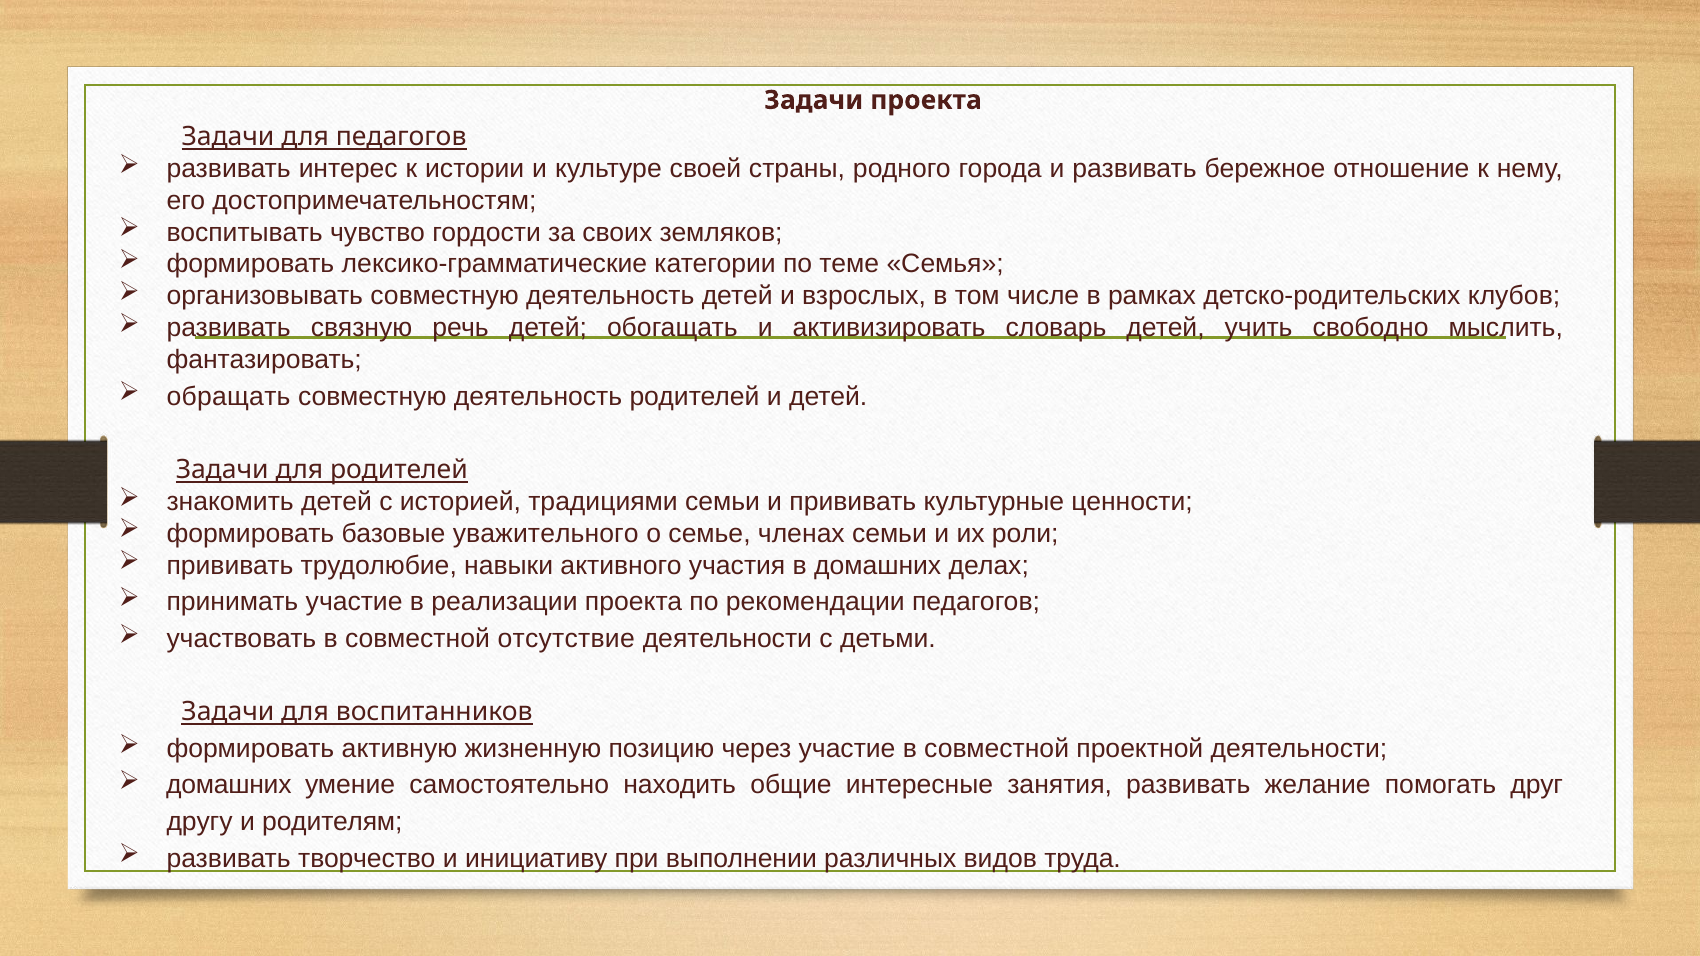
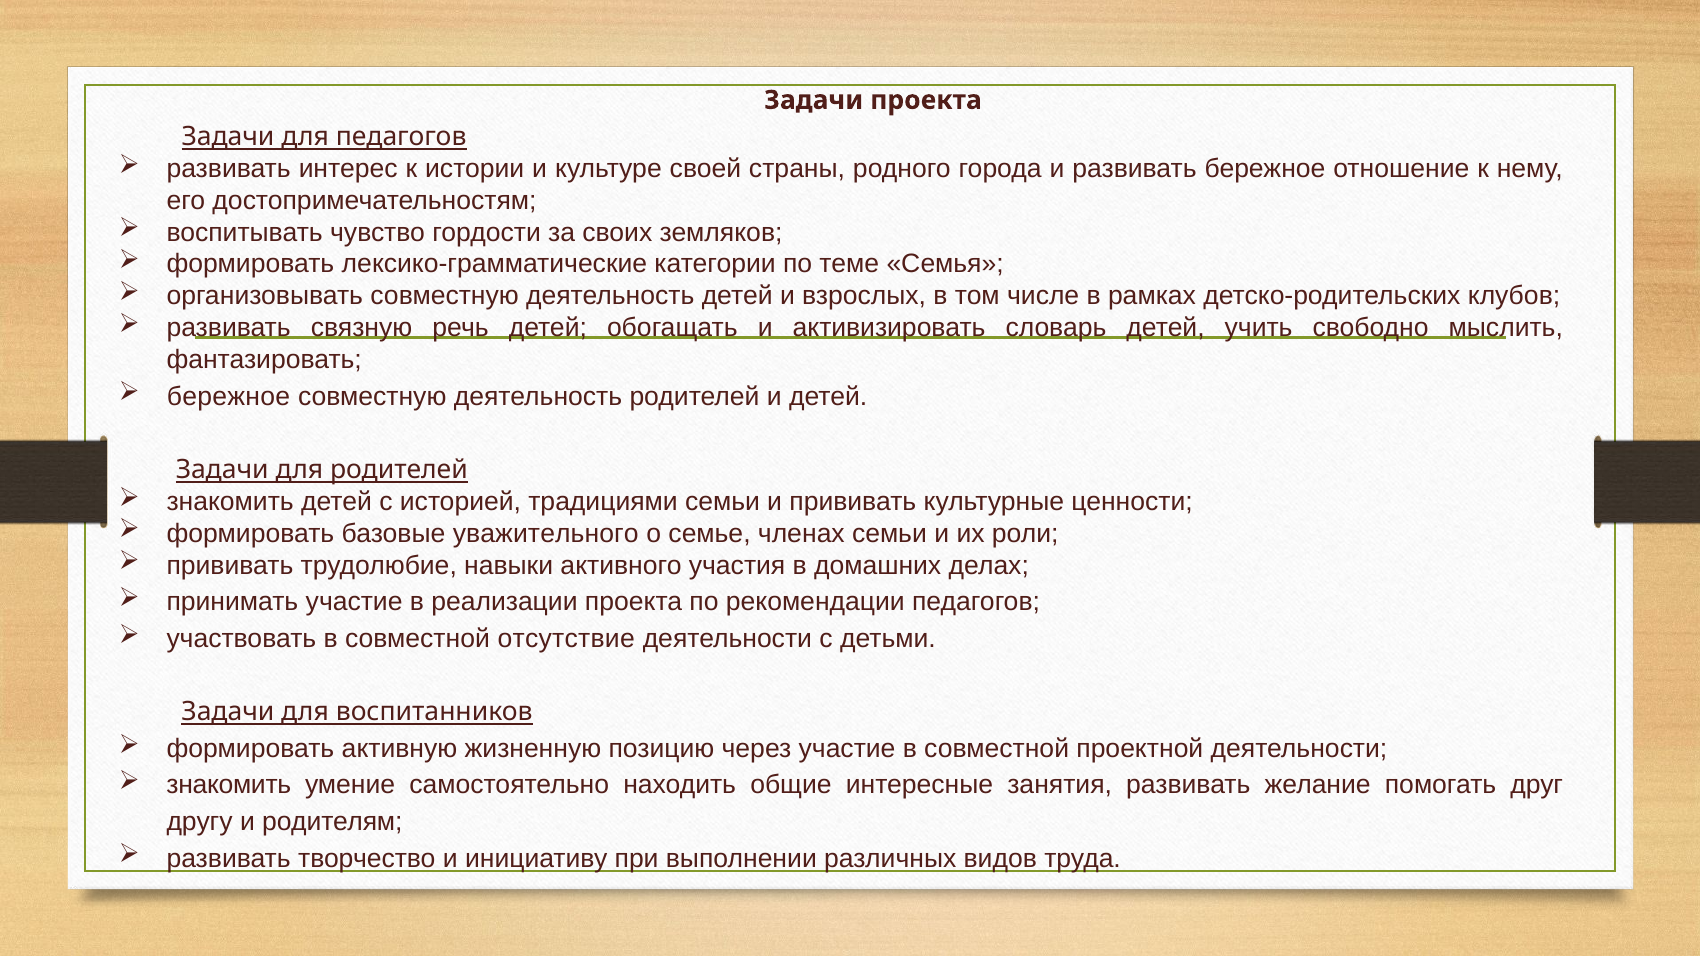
обращать at (229, 397): обращать -> бережное
домашних at (229, 785): домашних -> знакомить
